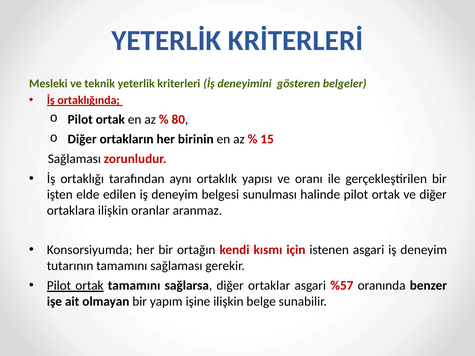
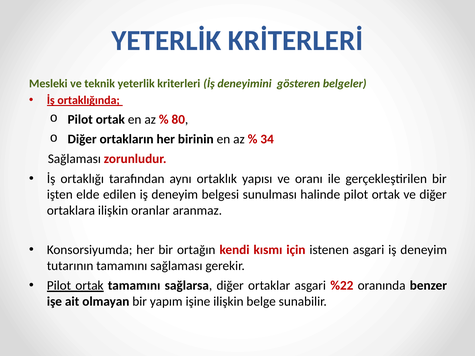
15: 15 -> 34
%57: %57 -> %22
